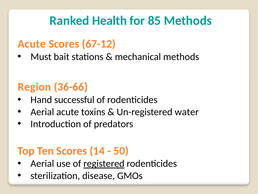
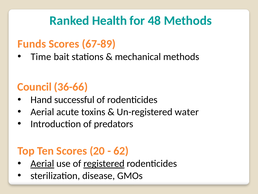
85: 85 -> 48
Acute at (32, 44): Acute -> Funds
67-12: 67-12 -> 67-89
Must: Must -> Time
Region: Region -> Council
14: 14 -> 20
50: 50 -> 62
Aerial at (42, 163) underline: none -> present
